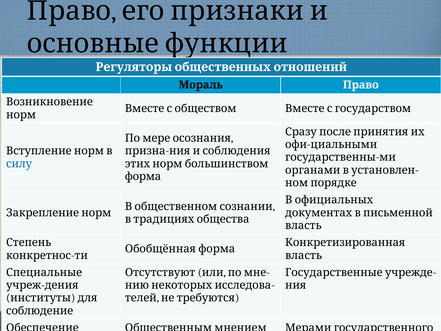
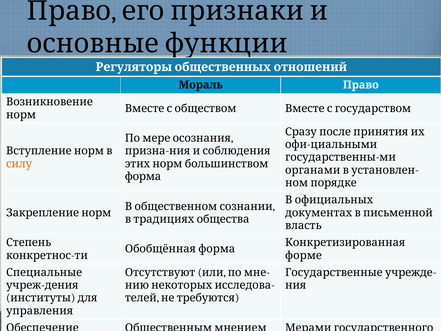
силу colour: blue -> orange
власть at (303, 255): власть -> форме
соблюдение: соблюдение -> управления
